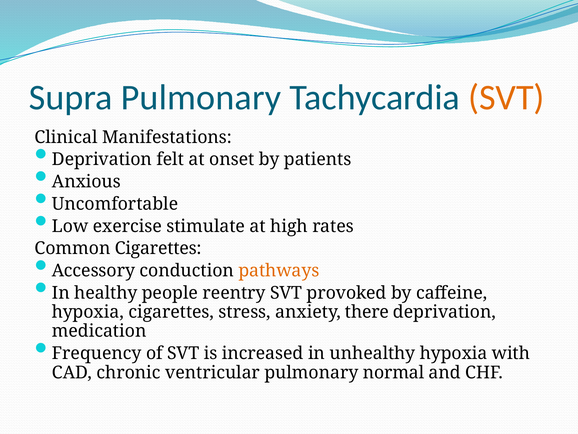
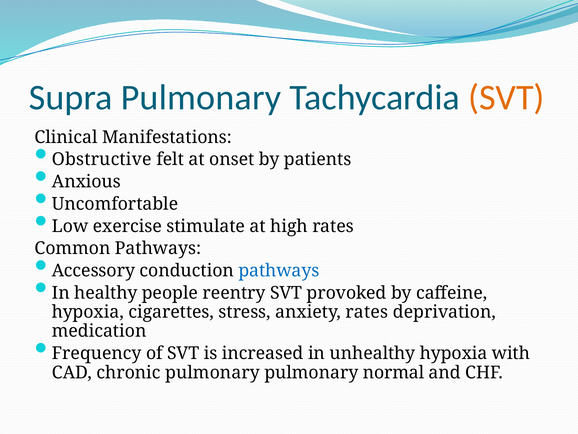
Deprivation at (102, 159): Deprivation -> Obstructive
Common Cigarettes: Cigarettes -> Pathways
pathways at (279, 270) colour: orange -> blue
anxiety there: there -> rates
chronic ventricular: ventricular -> pulmonary
